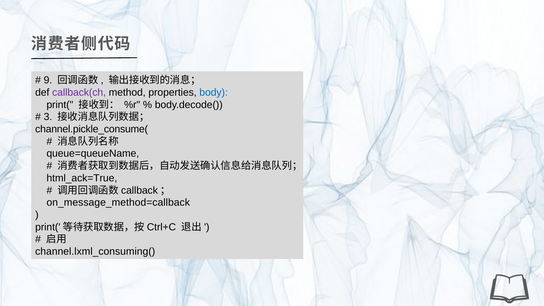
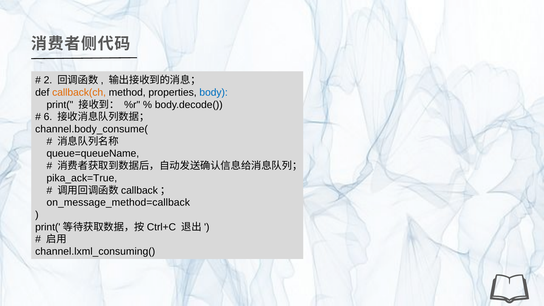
9: 9 -> 2
callback(ch colour: purple -> orange
3: 3 -> 6
channel.pickle_consume(: channel.pickle_consume( -> channel.body_consume(
html_ack=True: html_ack=True -> pika_ack=True
